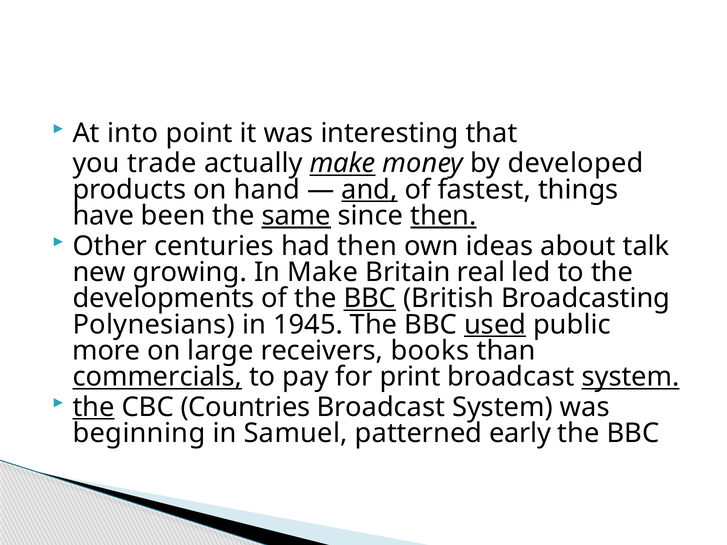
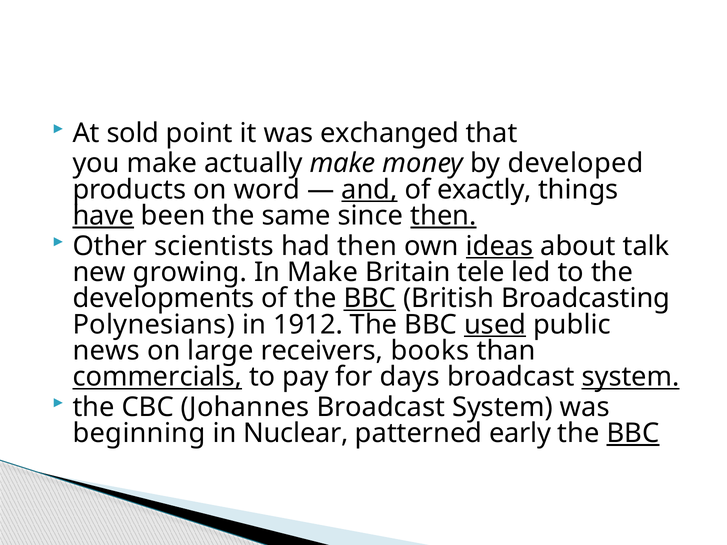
into: into -> sold
interesting: interesting -> exchanged
you trade: trade -> make
make at (343, 164) underline: present -> none
hand: hand -> word
fastest: fastest -> exactly
have underline: none -> present
same underline: present -> none
centuries: centuries -> scientists
ideas underline: none -> present
real: real -> tele
1945: 1945 -> 1912
more: more -> news
print: print -> days
the at (94, 407) underline: present -> none
Countries: Countries -> Johannes
Samuel: Samuel -> Nuclear
BBC at (633, 433) underline: none -> present
